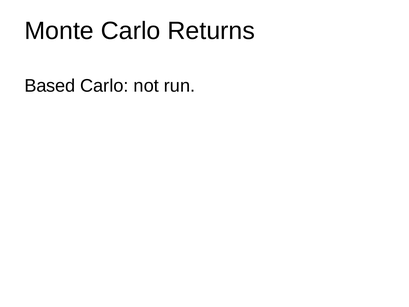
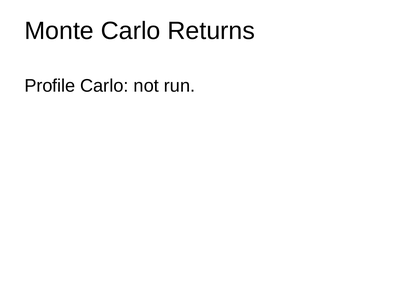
Based: Based -> Profile
